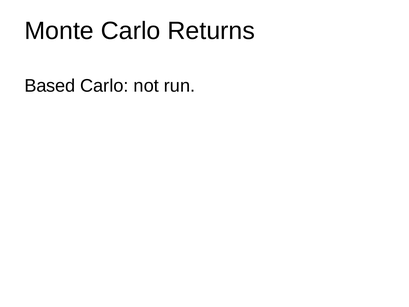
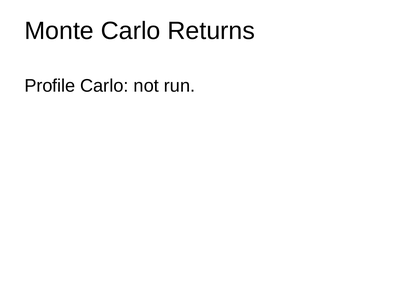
Based: Based -> Profile
